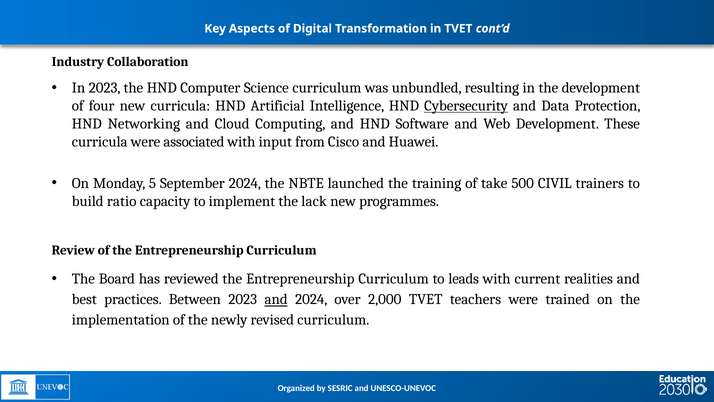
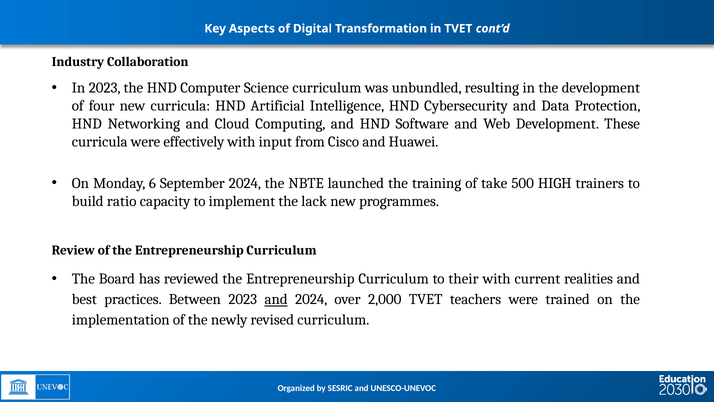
Cybersecurity underline: present -> none
associated: associated -> effectively
5: 5 -> 6
CIVIL: CIVIL -> HIGH
leads: leads -> their
